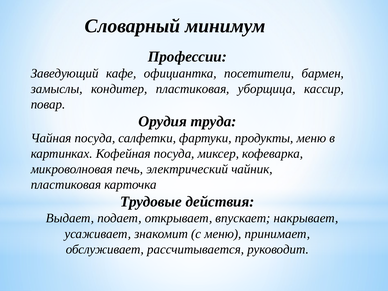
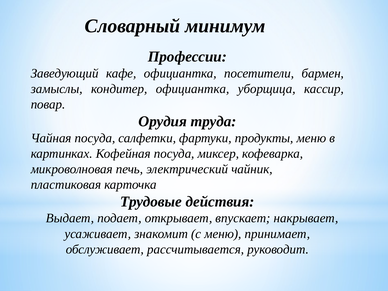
кондитер пластиковая: пластиковая -> официантка
